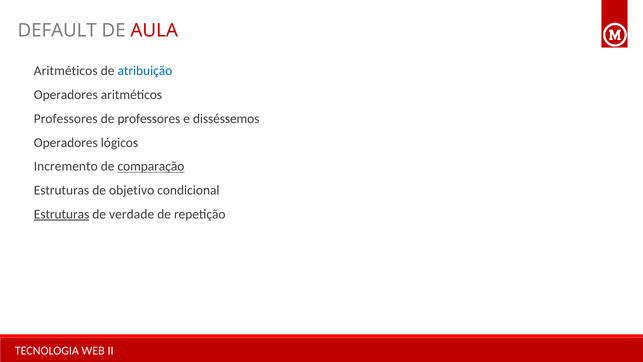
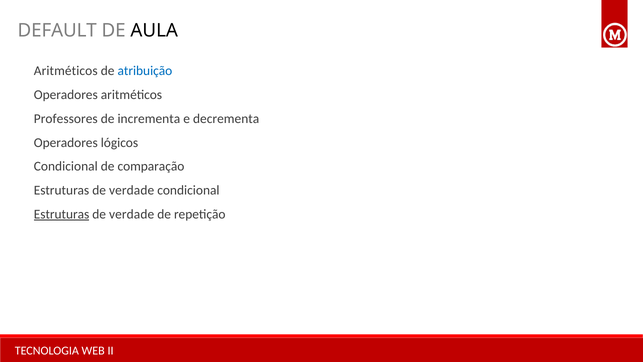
AULA colour: red -> black
de professores: professores -> incrementa
disséssemos: disséssemos -> decrementa
Incremento at (66, 166): Incremento -> Condicional
comparação underline: present -> none
objetivo at (132, 190): objetivo -> verdade
